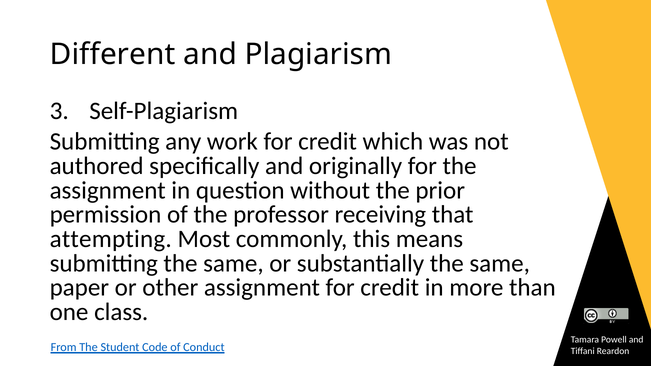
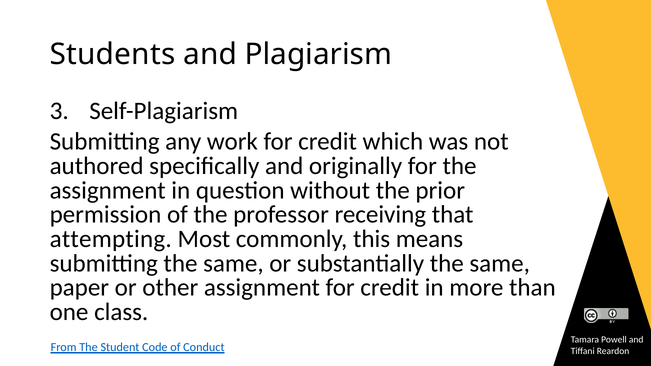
Different: Different -> Students
